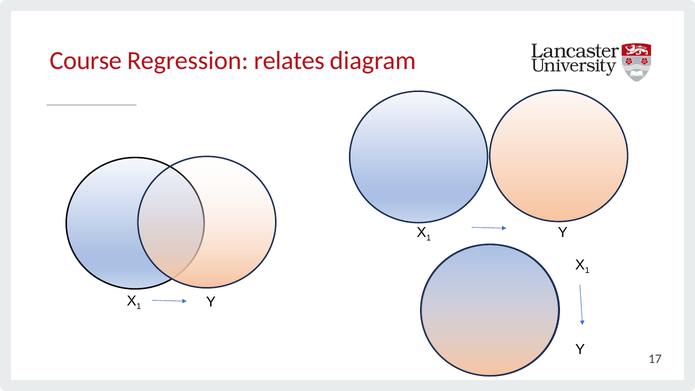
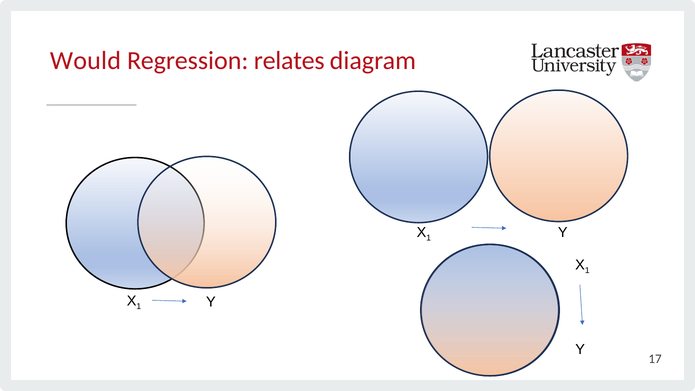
Course: Course -> Would
